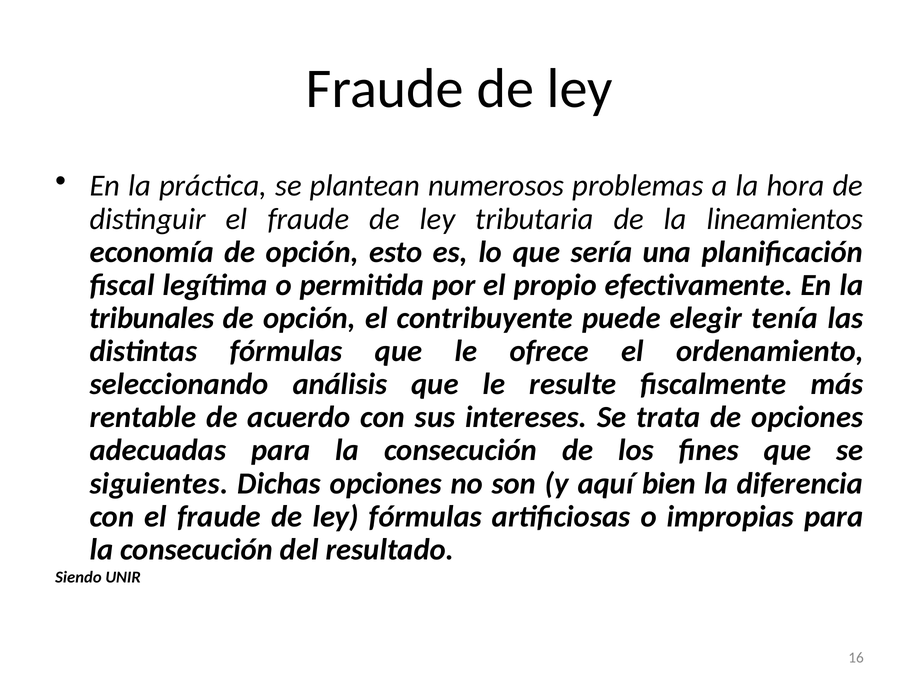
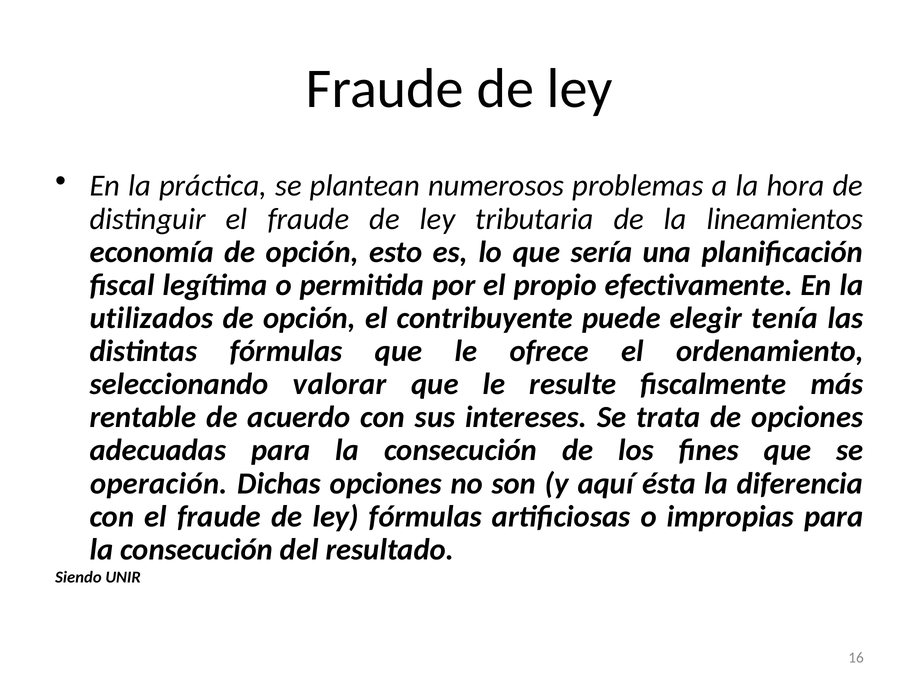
tribunales: tribunales -> utilizados
análisis: análisis -> valorar
siguientes: siguientes -> operación
bien: bien -> ésta
